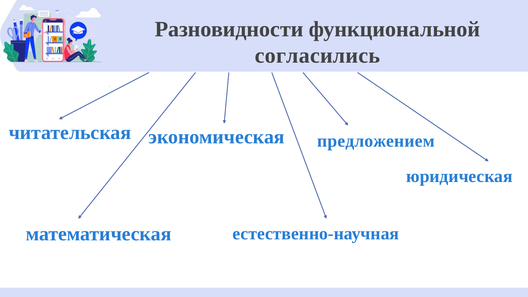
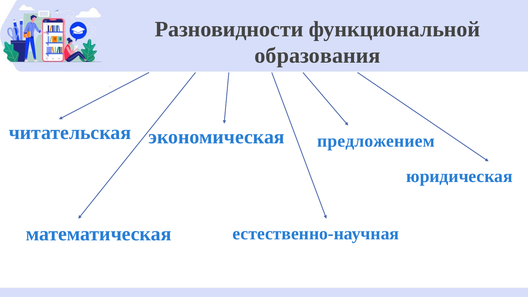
согласились: согласились -> образования
